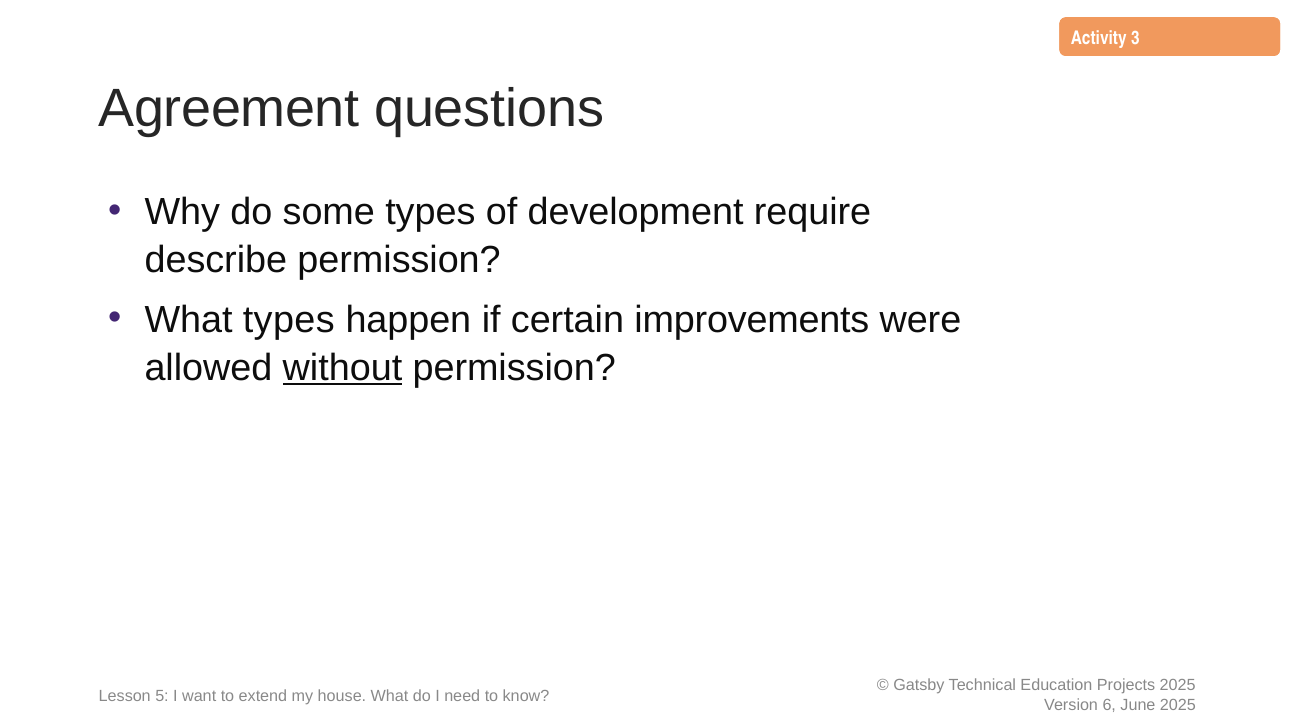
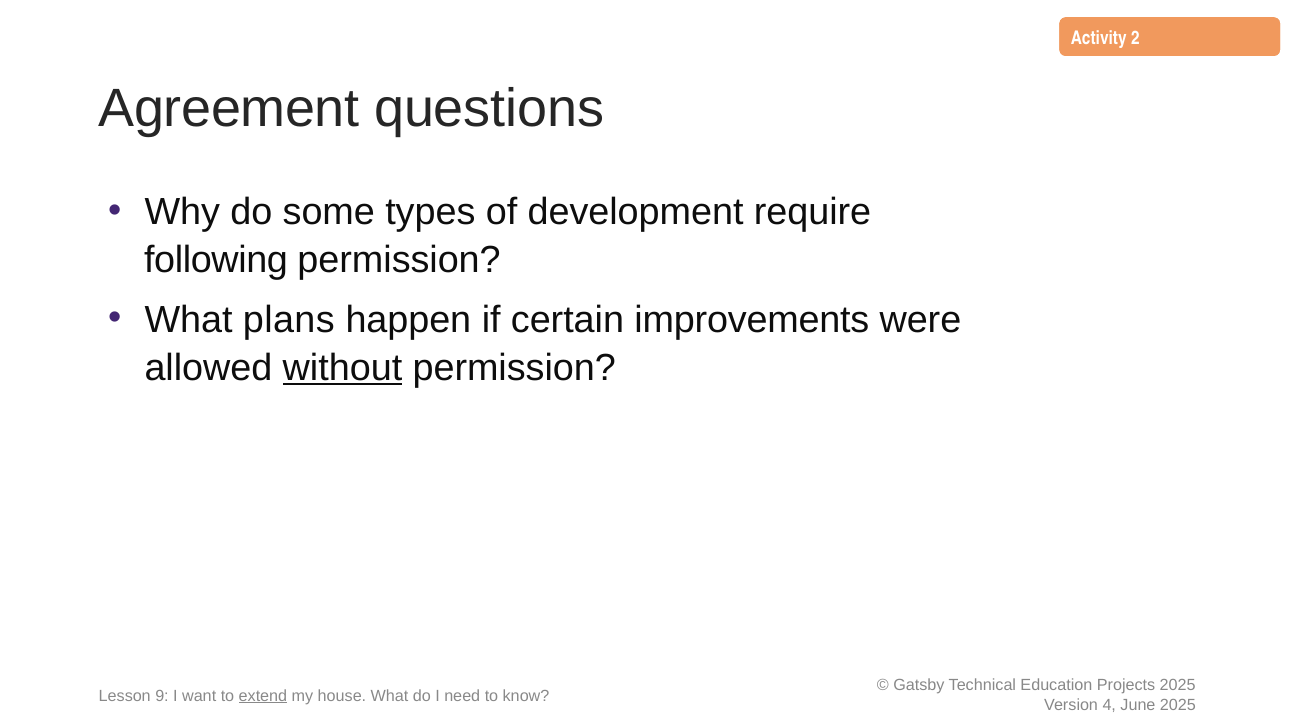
3: 3 -> 2
describe: describe -> following
What types: types -> plans
5: 5 -> 9
extend underline: none -> present
6: 6 -> 4
